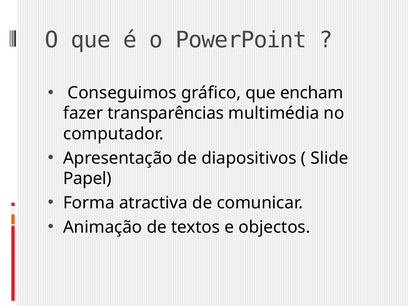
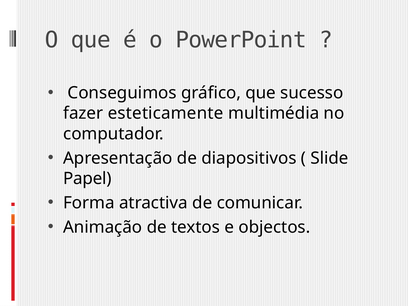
encham: encham -> sucesso
transparências: transparências -> esteticamente
